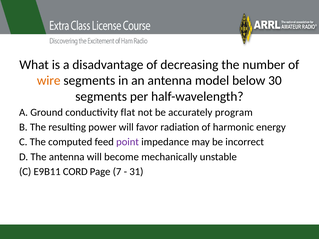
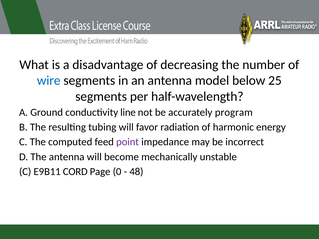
wire colour: orange -> blue
30: 30 -> 25
flat: flat -> line
power: power -> tubing
7: 7 -> 0
31: 31 -> 48
